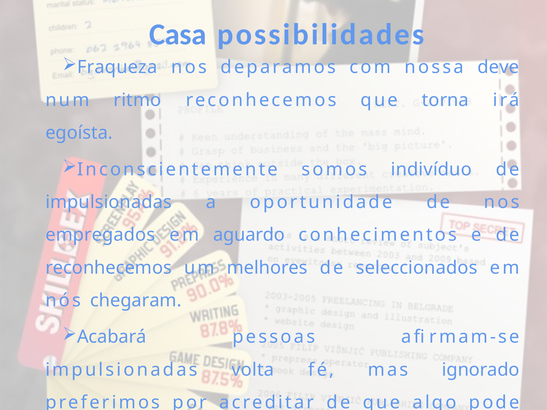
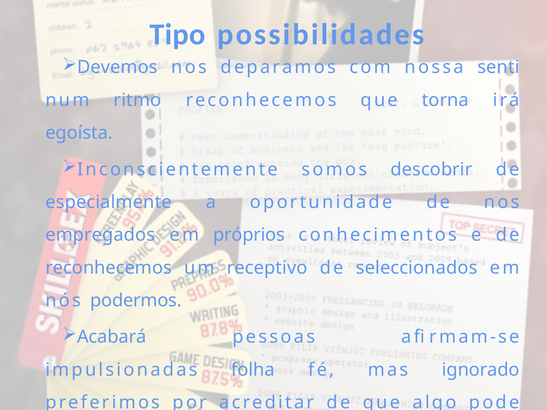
Casa: Casa -> Tipo
Fraqueza: Fraqueza -> Devemos
deve: deve -> senti
indivíduo: indivíduo -> descobrir
impulsionadas at (109, 202): impulsionadas -> especialmente
aguardo: aguardo -> próprios
melhores: melhores -> receptivo
chegaram: chegaram -> podermos
volta: volta -> folha
